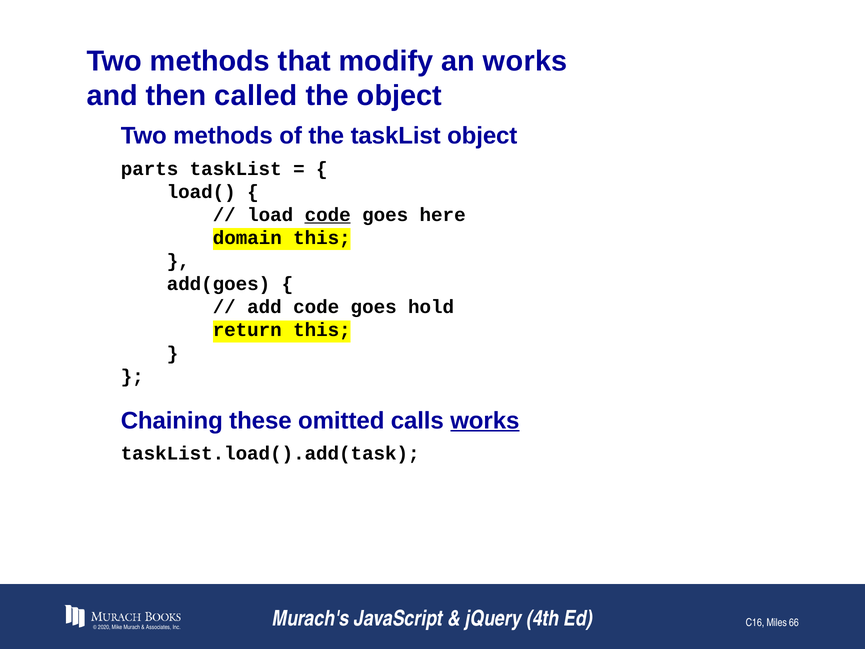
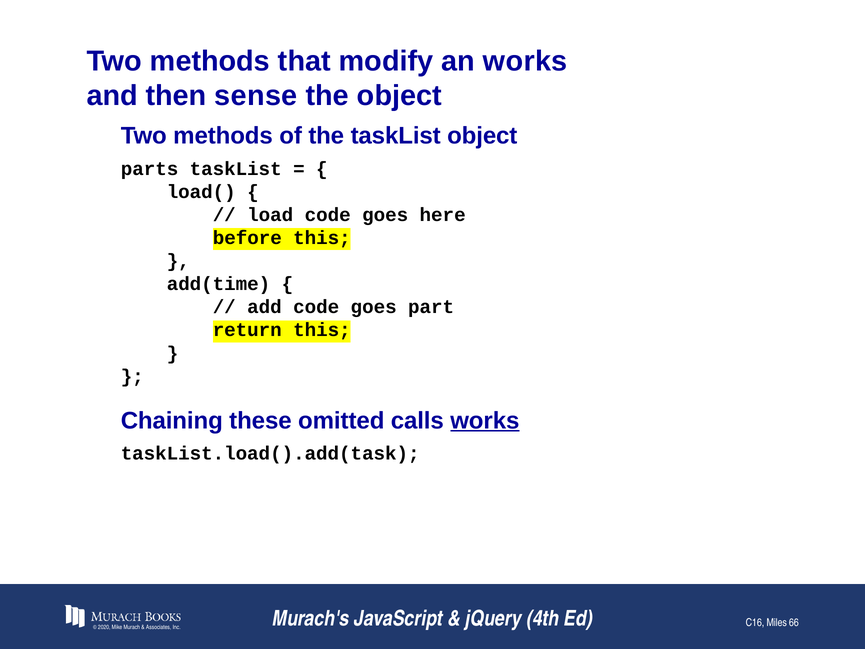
called: called -> sense
code at (328, 215) underline: present -> none
domain: domain -> before
add(goes: add(goes -> add(time
hold: hold -> part
